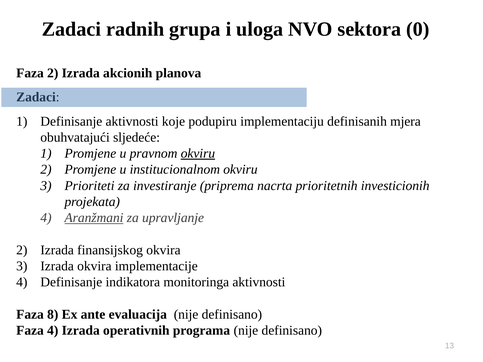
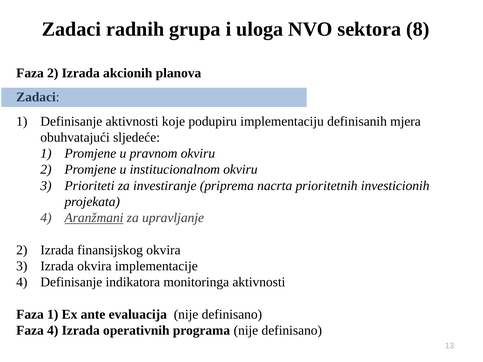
0: 0 -> 8
okviru at (198, 154) underline: present -> none
Faza 8: 8 -> 1
